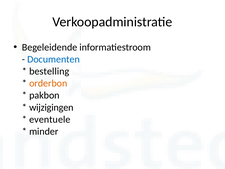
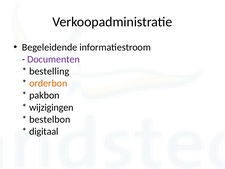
Documenten colour: blue -> purple
eventuele: eventuele -> bestelbon
minder: minder -> digitaal
